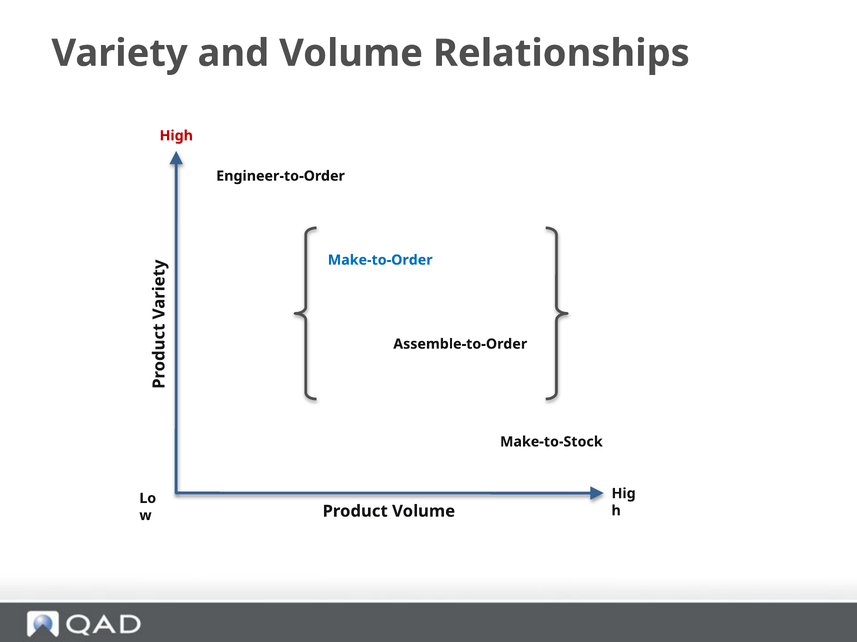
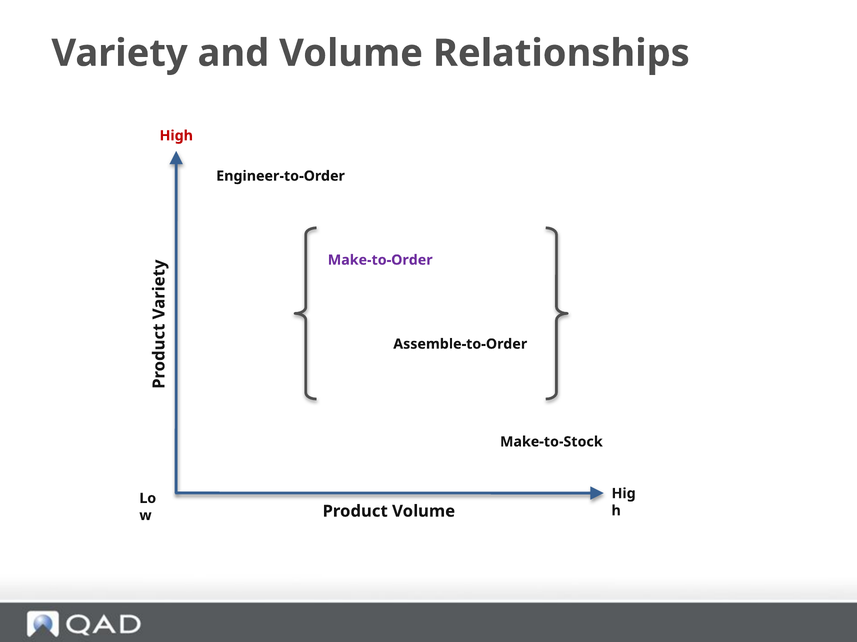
Make-to-Order colour: blue -> purple
